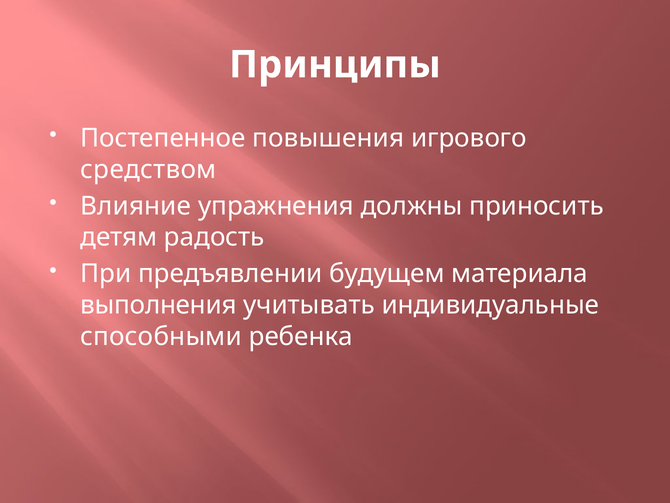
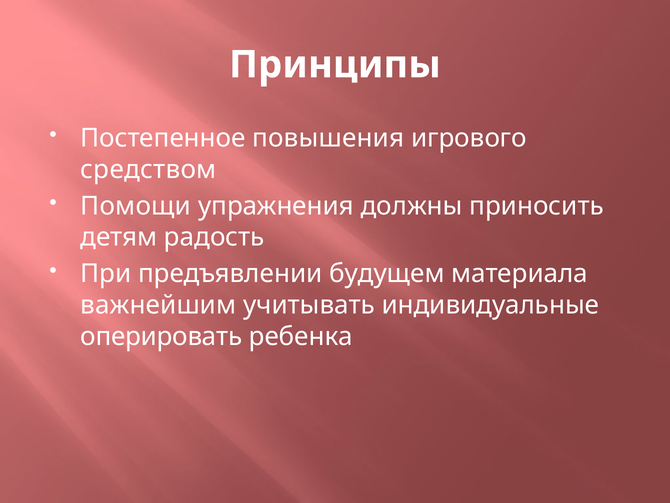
Влияние: Влияние -> Помощи
выполнения: выполнения -> важнейшим
способными: способными -> оперировать
